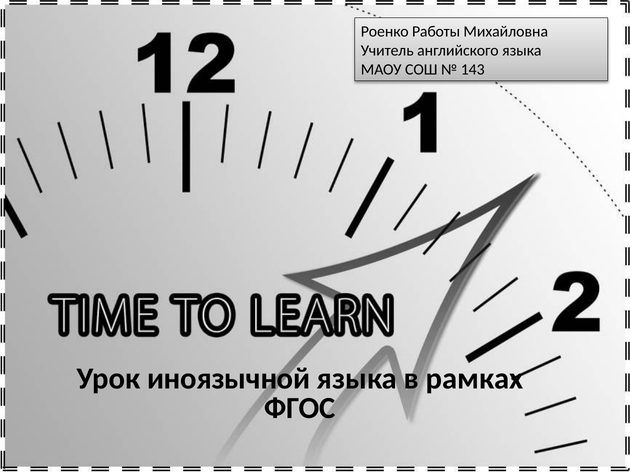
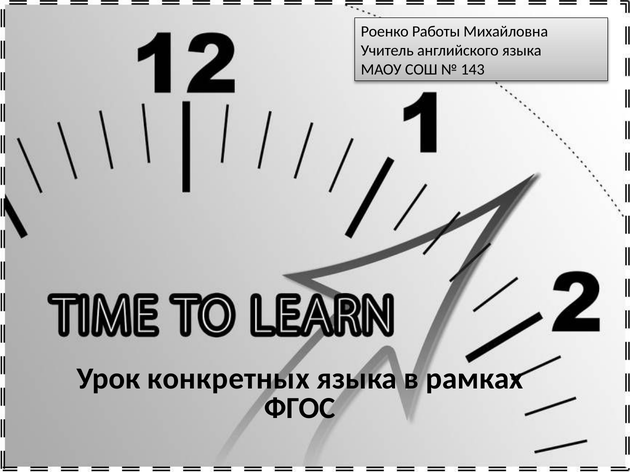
иноязычной: иноязычной -> конкретных
